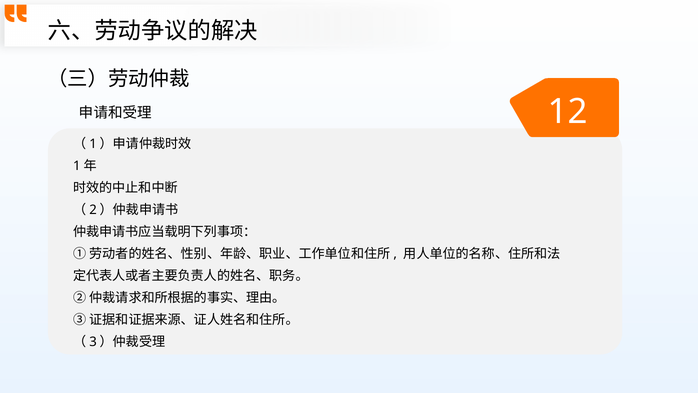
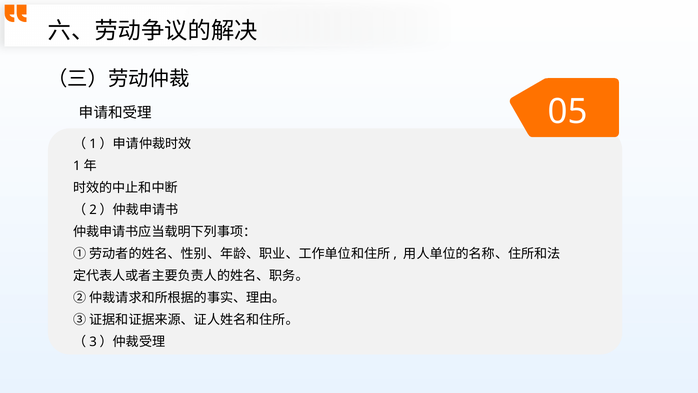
12: 12 -> 05
